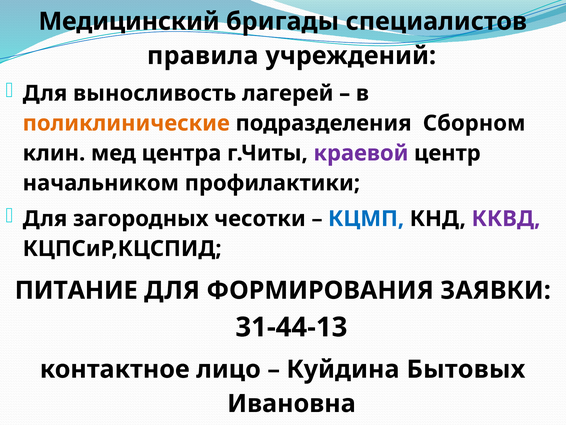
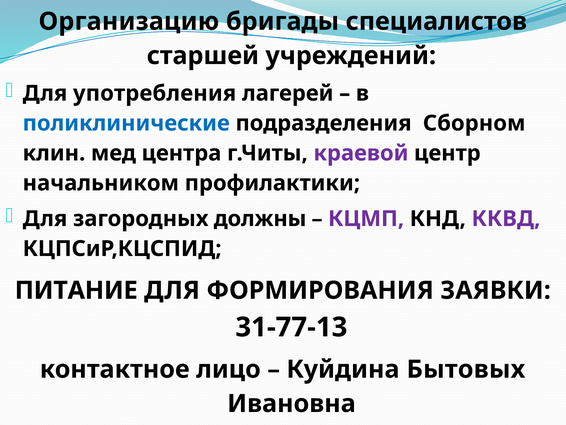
Медицинский: Медицинский -> Организацию
правила: правила -> старшей
выносливость: выносливость -> употребления
поликлинические colour: orange -> blue
чесотки: чесотки -> должны
КЦМП colour: blue -> purple
31-44-13: 31-44-13 -> 31-77-13
